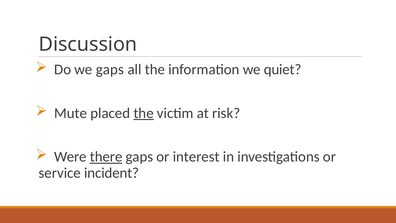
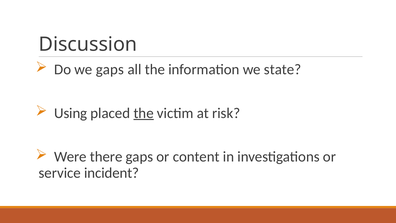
quiet: quiet -> state
Mute: Mute -> Using
there underline: present -> none
interest: interest -> content
